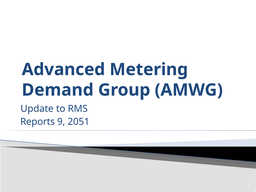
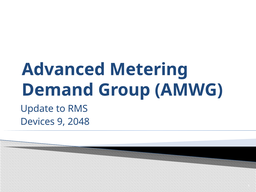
Reports: Reports -> Devices
2051: 2051 -> 2048
